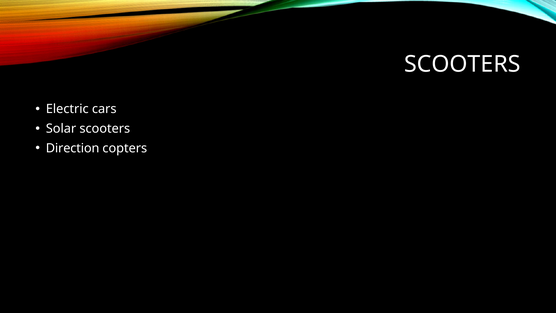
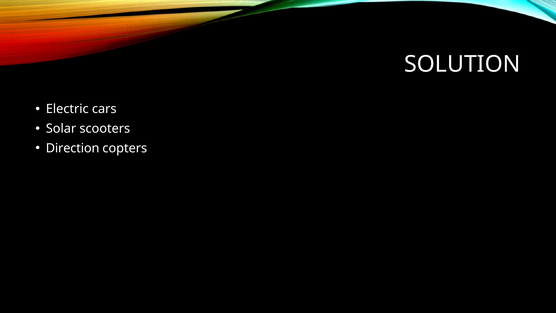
SCOOTERS at (462, 64): SCOOTERS -> SOLUTION
